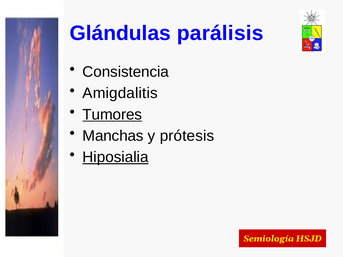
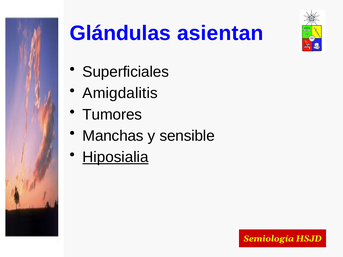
parálisis: parálisis -> asientan
Consistencia: Consistencia -> Superficiales
Tumores underline: present -> none
prótesis: prótesis -> sensible
